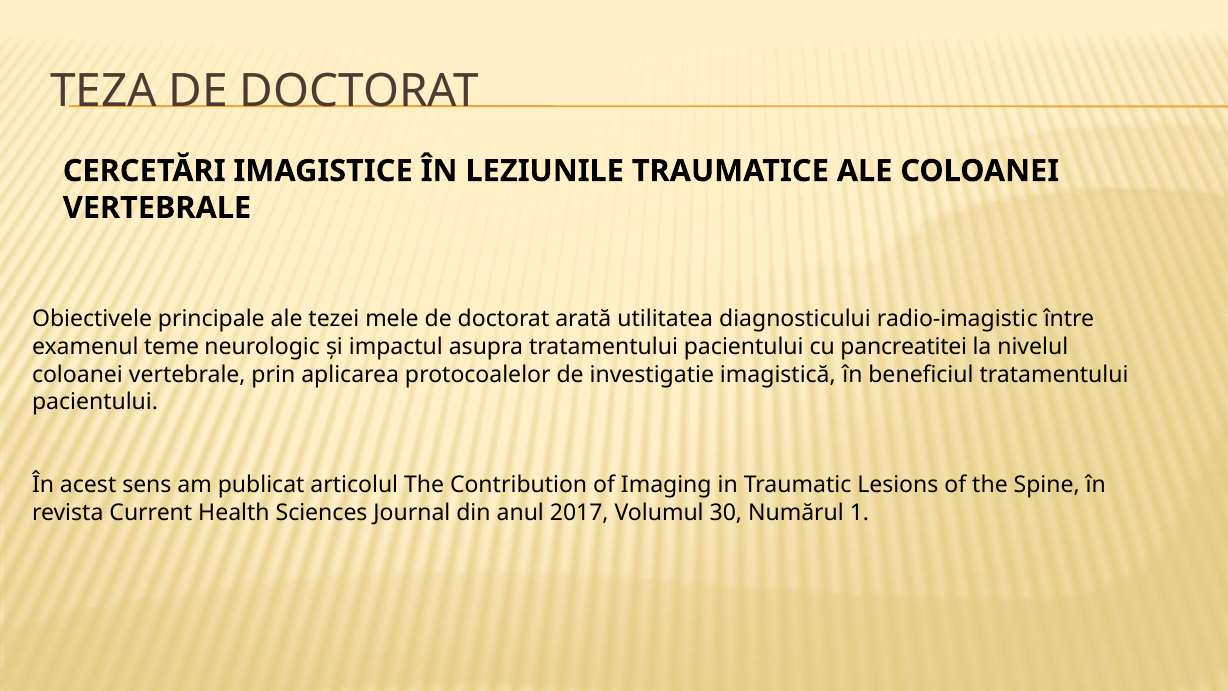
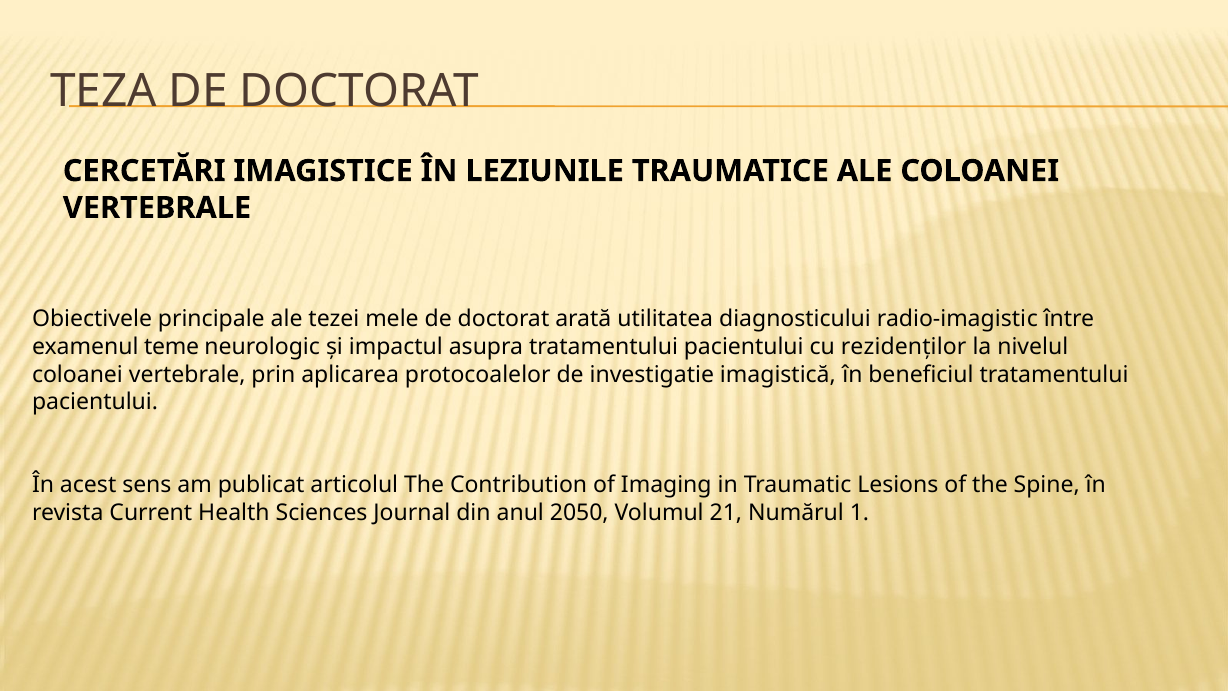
pancreatitei: pancreatitei -> rezidenților
2017: 2017 -> 2050
30: 30 -> 21
